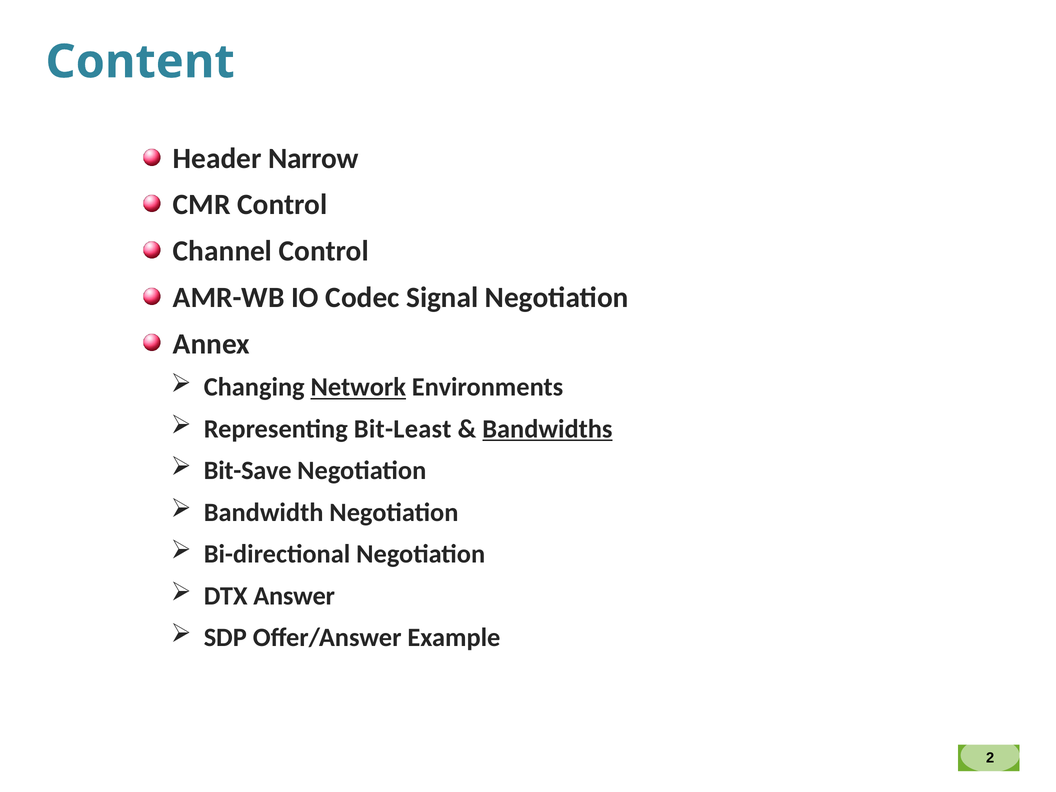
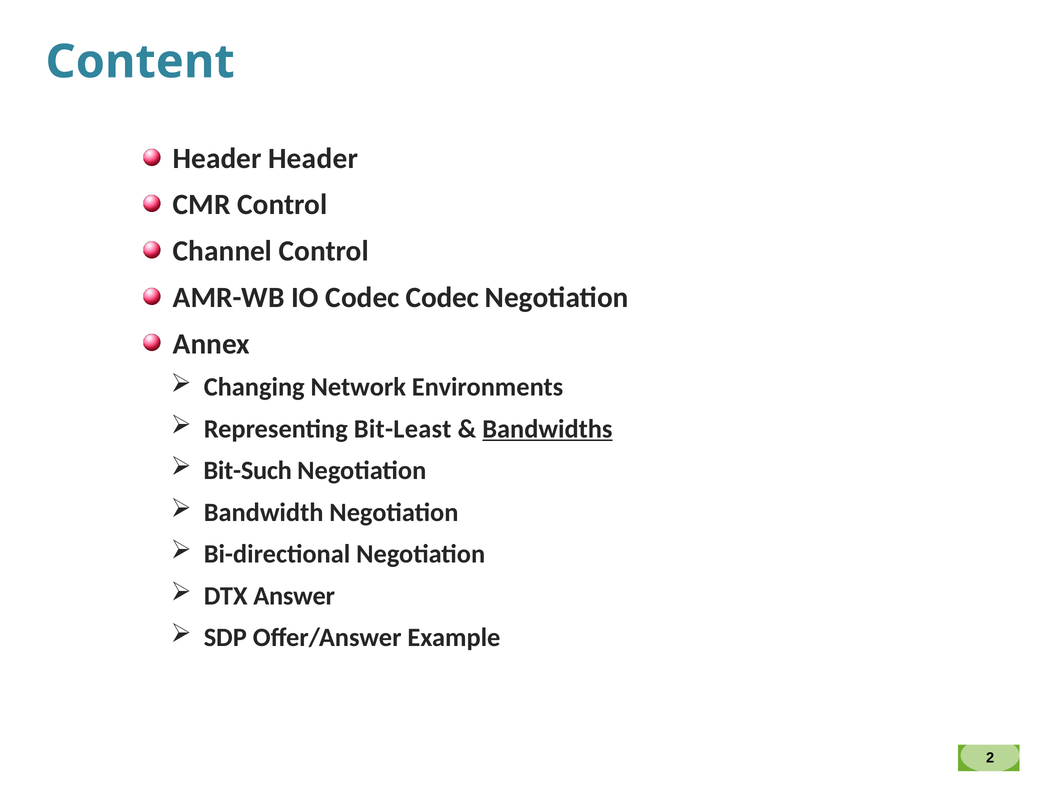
Header Narrow: Narrow -> Header
Codec Signal: Signal -> Codec
Network underline: present -> none
Bit-Save: Bit-Save -> Bit-Such
